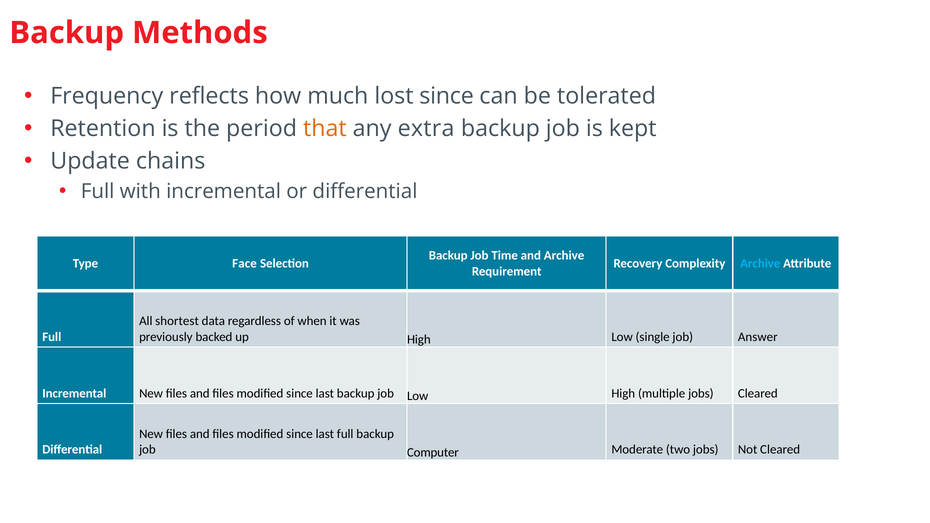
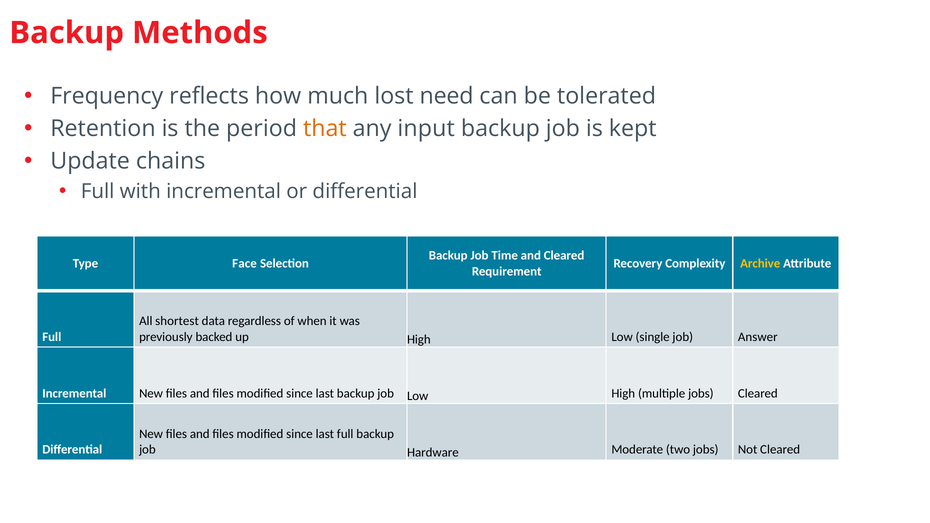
lost since: since -> need
extra: extra -> input
and Archive: Archive -> Cleared
Archive at (760, 263) colour: light blue -> yellow
Computer: Computer -> Hardware
